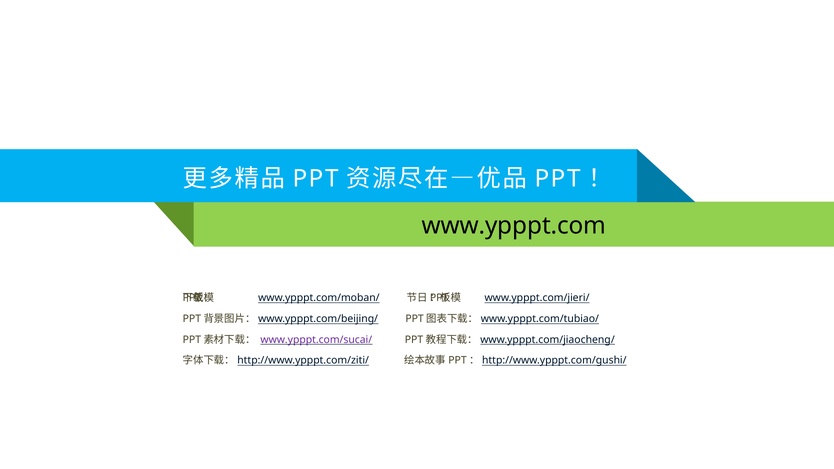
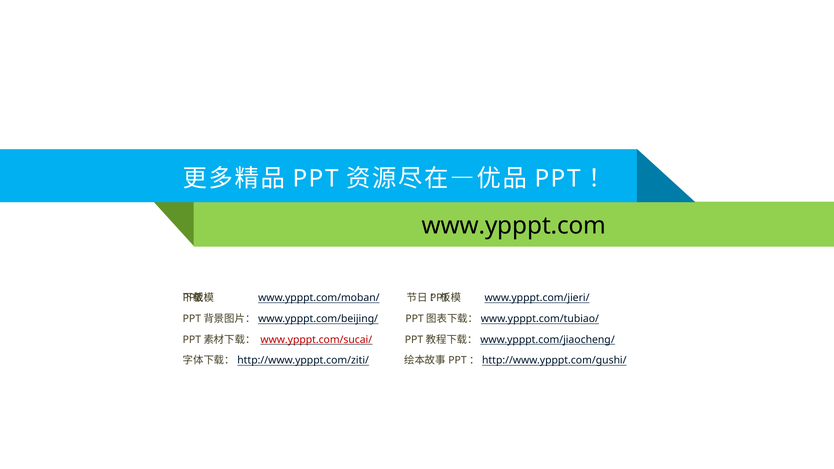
www.ypppt.com/sucai/ colour: purple -> red
